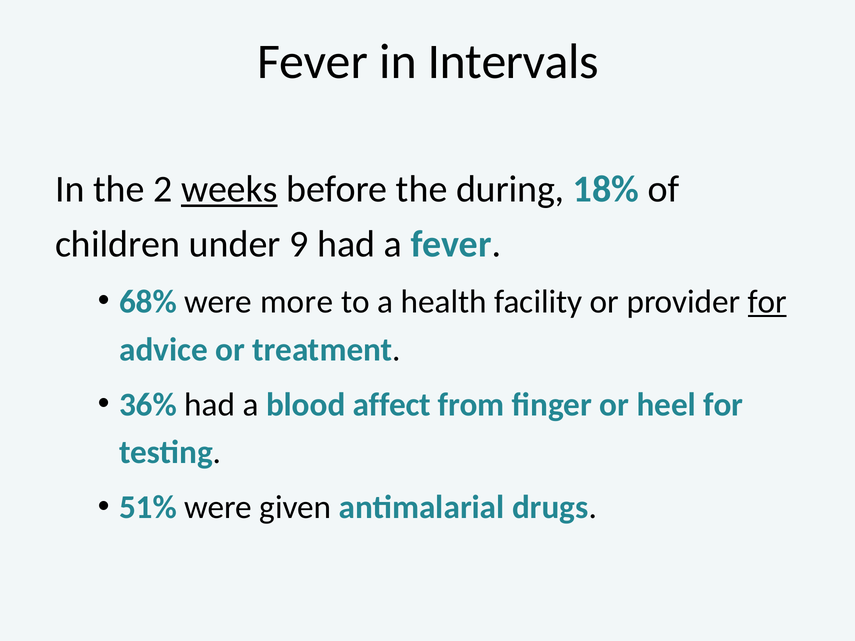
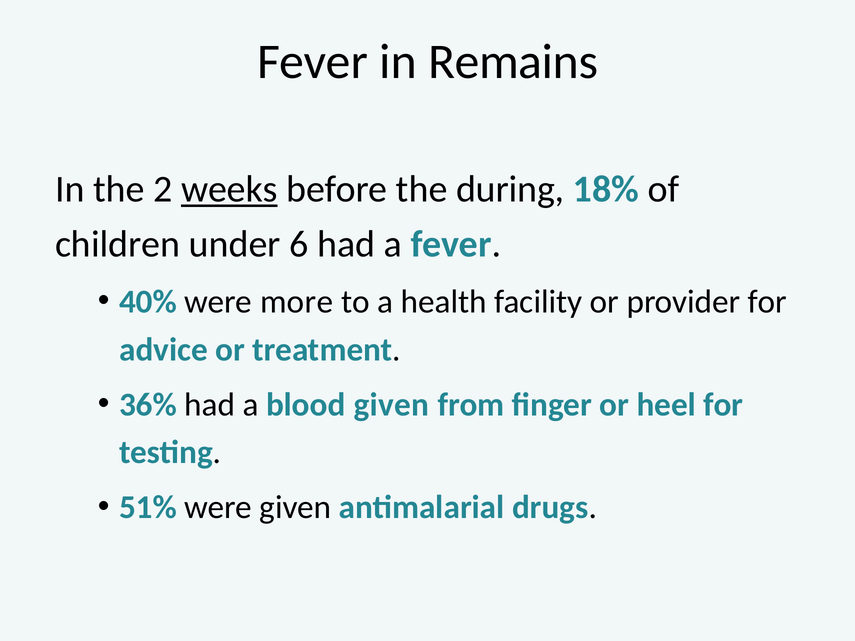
Intervals: Intervals -> Remains
9: 9 -> 6
68%: 68% -> 40%
for at (767, 302) underline: present -> none
blood affect: affect -> given
